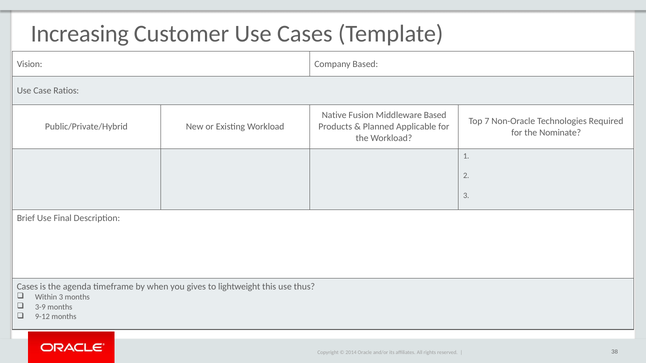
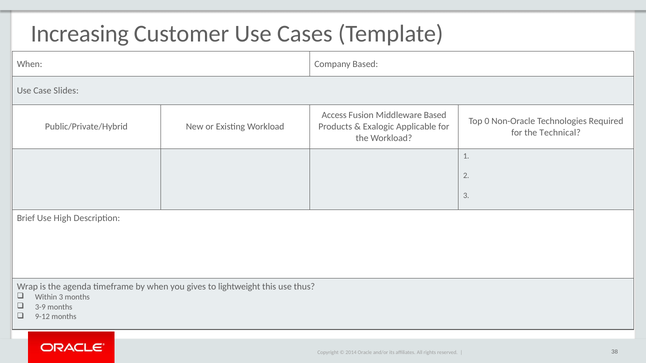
Vision at (30, 64): Vision -> When
Ratios: Ratios -> Slides
Native: Native -> Access
7: 7 -> 0
Planned: Planned -> Exalogic
Nominate: Nominate -> Technical
Final: Final -> High
Cases at (27, 287): Cases -> Wrap
